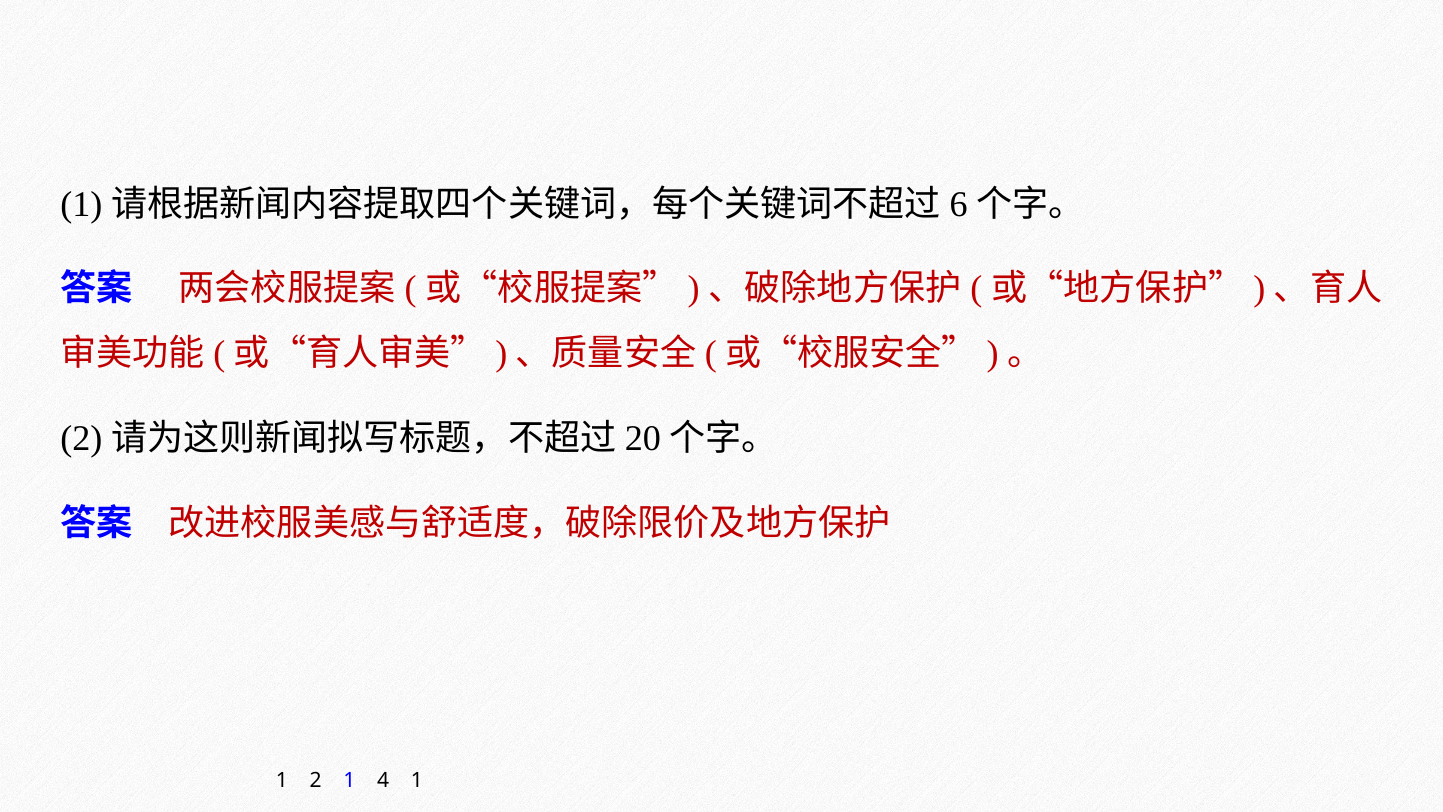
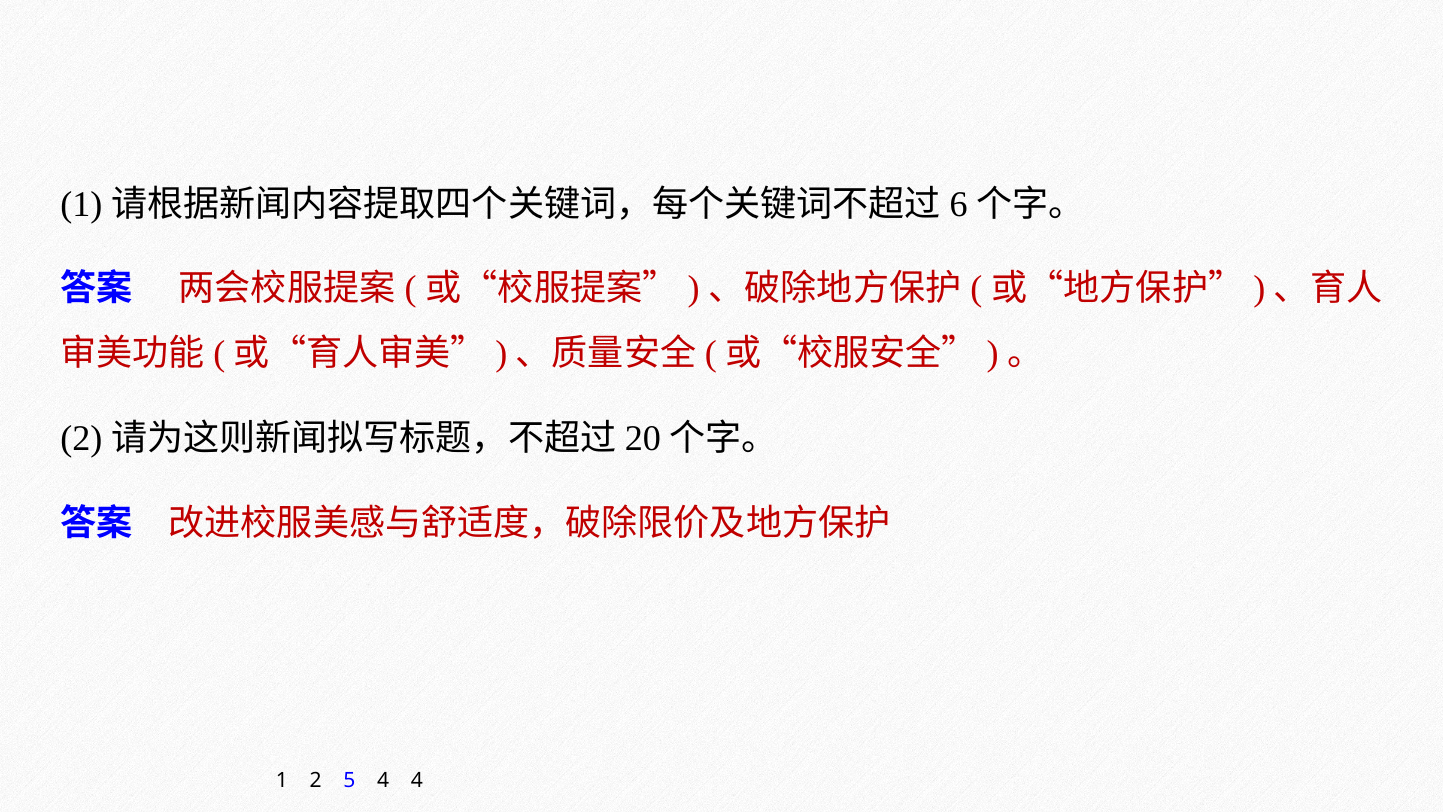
2 1: 1 -> 5
4 1: 1 -> 4
